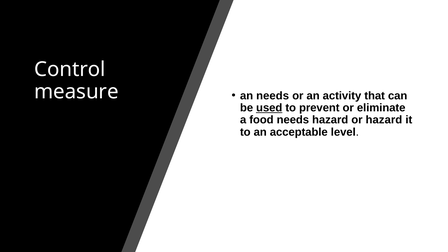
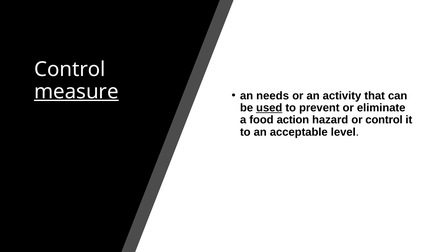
measure underline: none -> present
food needs: needs -> action
or hazard: hazard -> control
